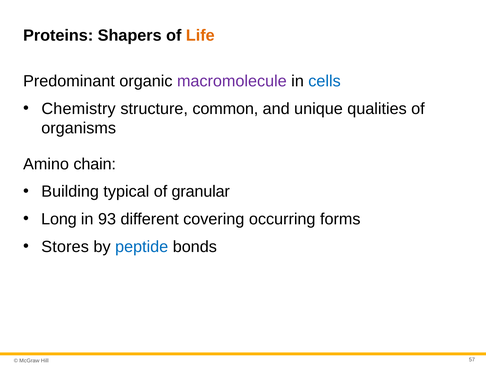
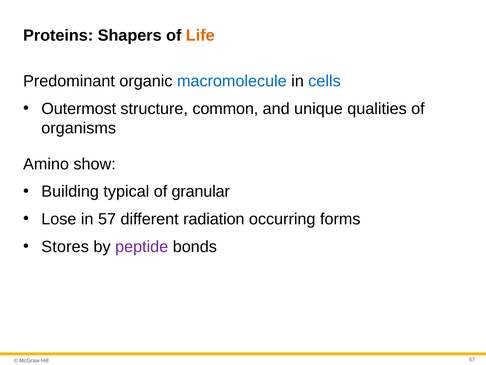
macromolecule colour: purple -> blue
Chemistry: Chemistry -> Outermost
chain: chain -> show
Long: Long -> Lose
in 93: 93 -> 57
covering: covering -> radiation
peptide colour: blue -> purple
